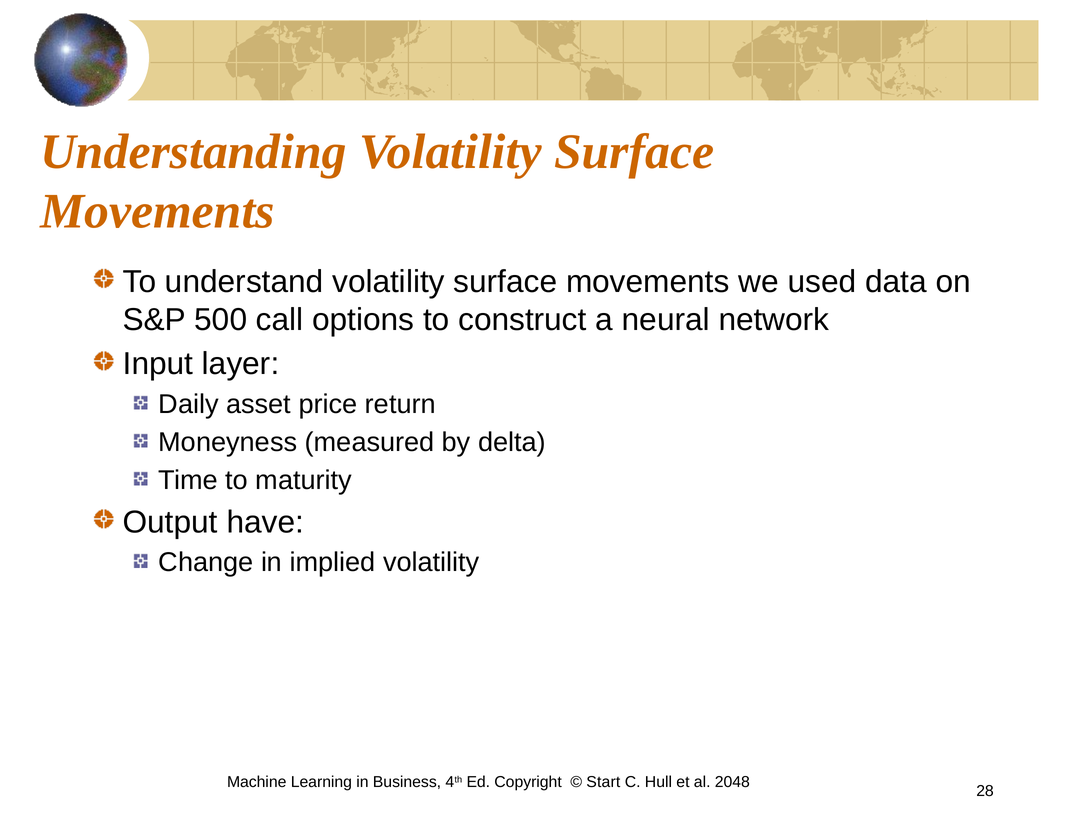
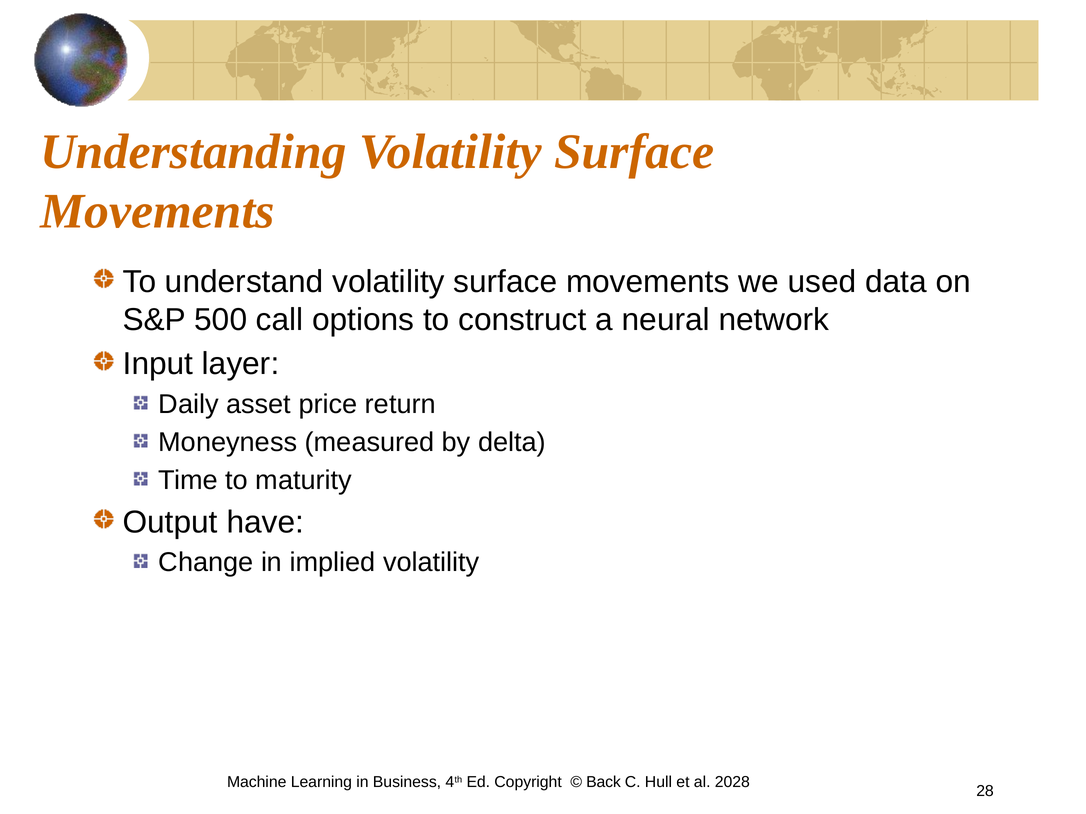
Start: Start -> Back
2048: 2048 -> 2028
